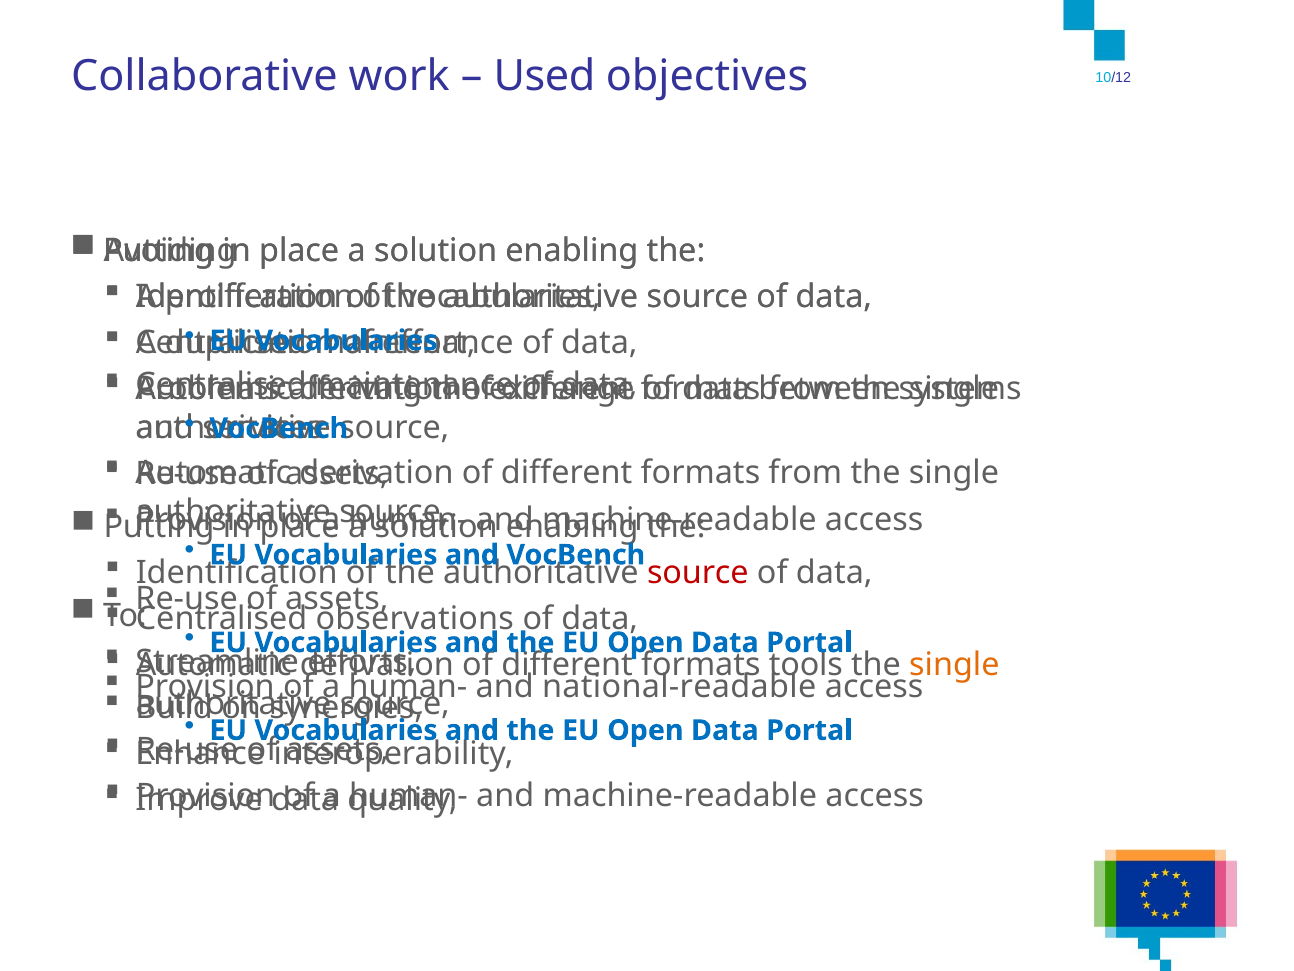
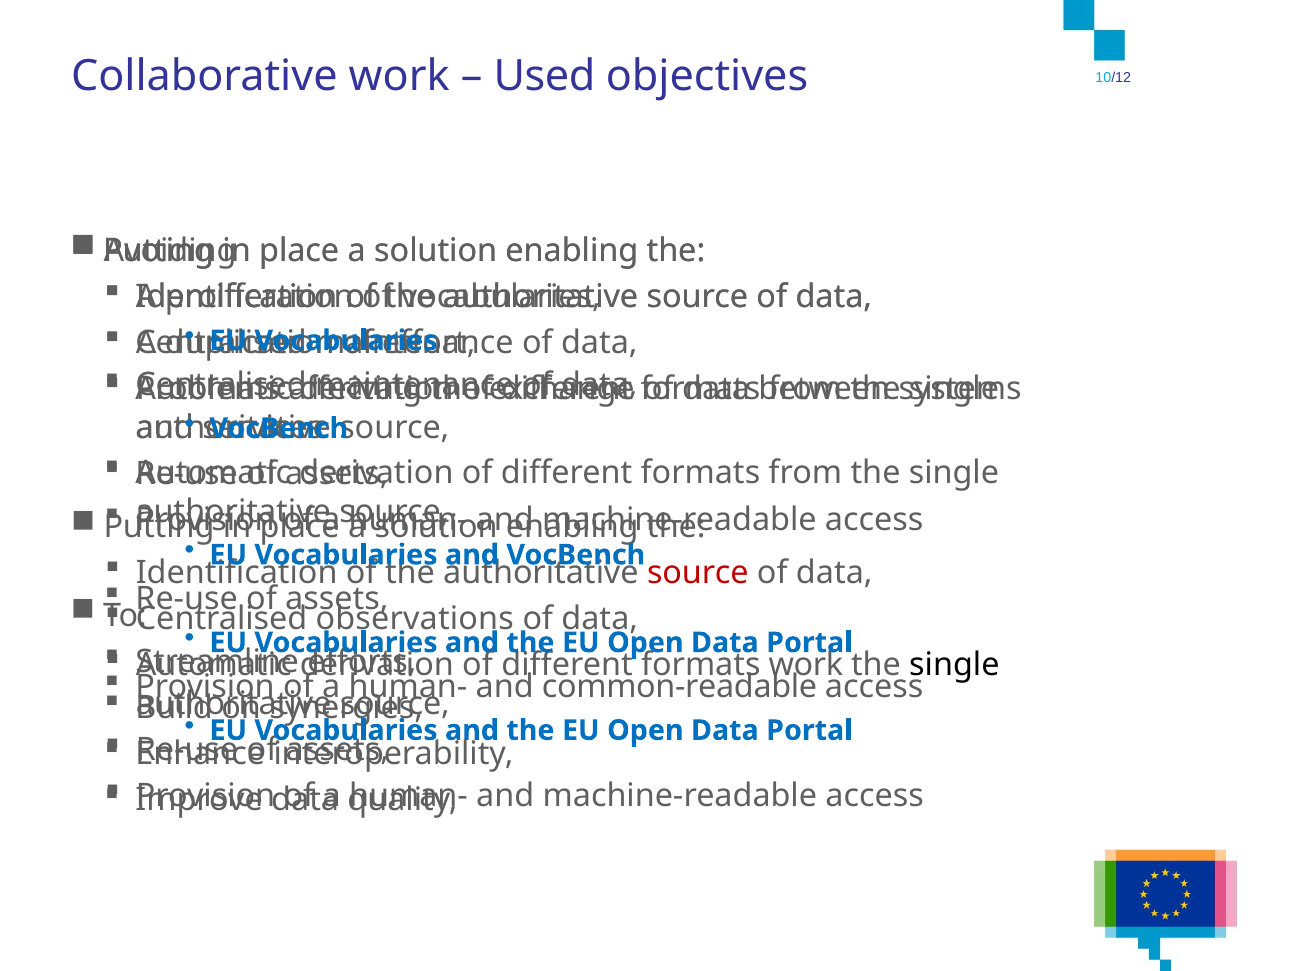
tools at (806, 665): tools -> work
single at (954, 665) colour: orange -> black
national-readable: national-readable -> common-readable
